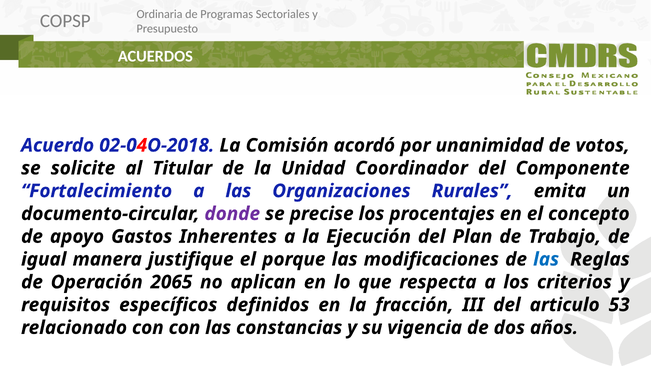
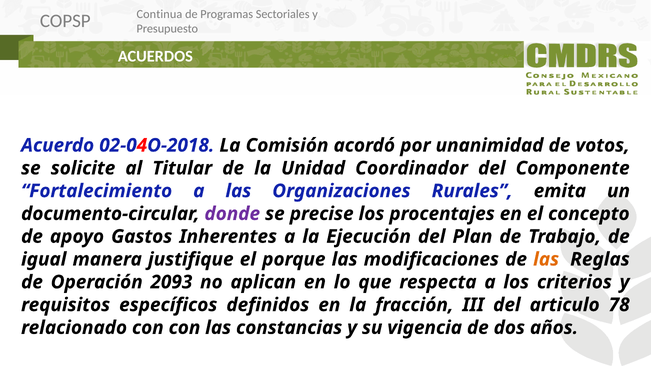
Ordinaria: Ordinaria -> Continua
las at (546, 259) colour: blue -> orange
2065: 2065 -> 2093
53: 53 -> 78
